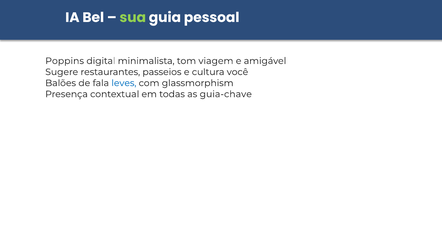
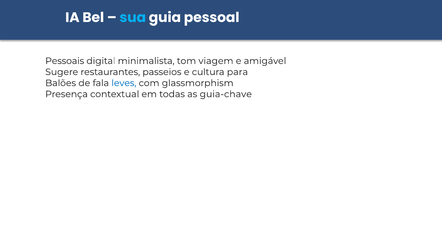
sua colour: light green -> light blue
Poppins: Poppins -> Pessoais
você: você -> para
